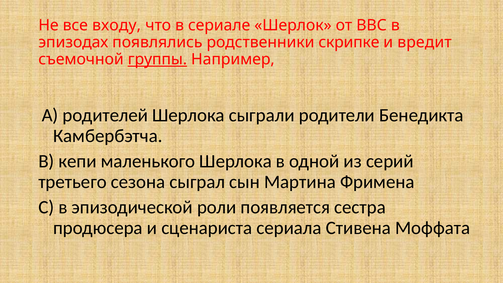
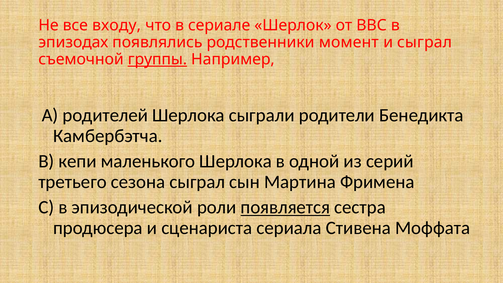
скрипке: скрипке -> момент
и вредит: вредит -> сыграл
появляется underline: none -> present
